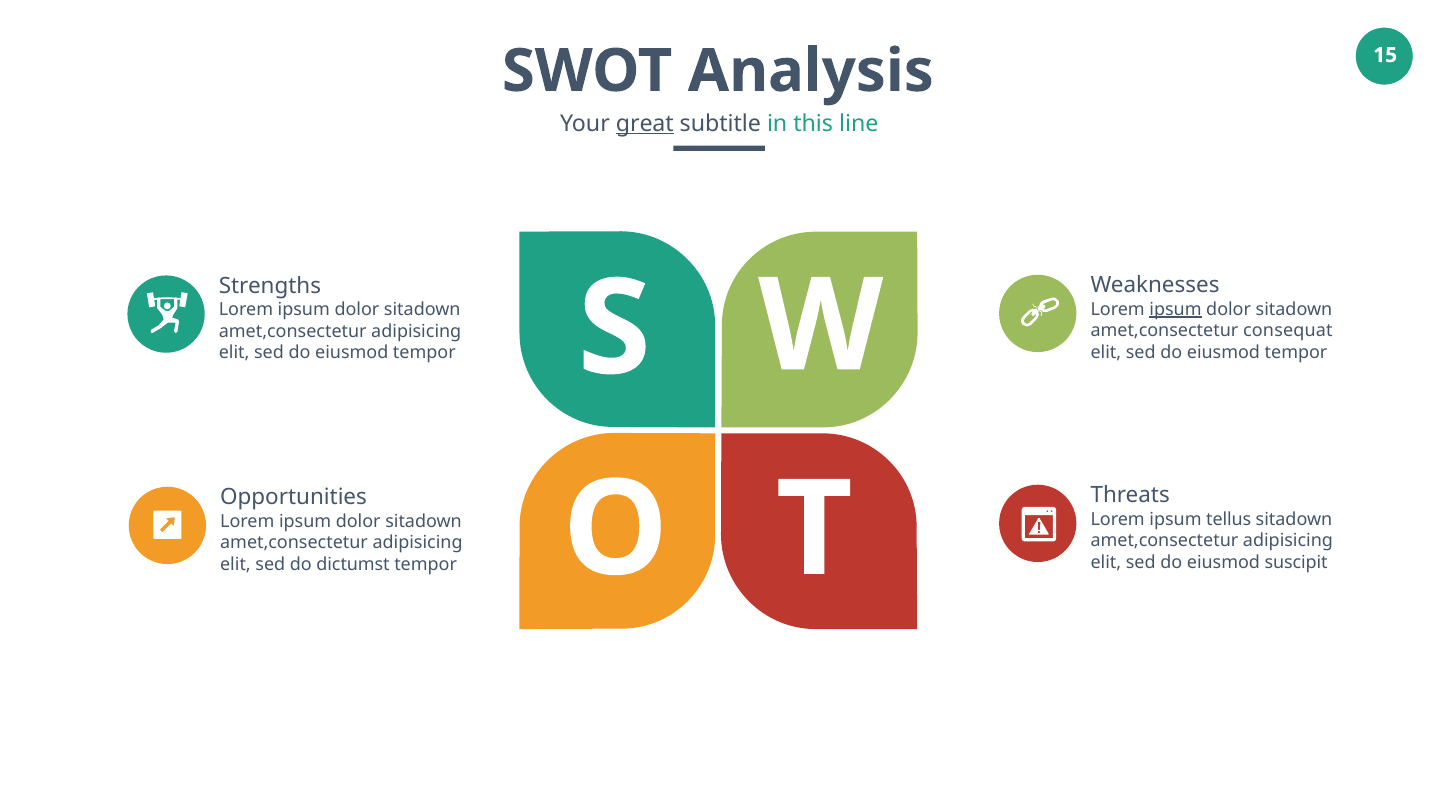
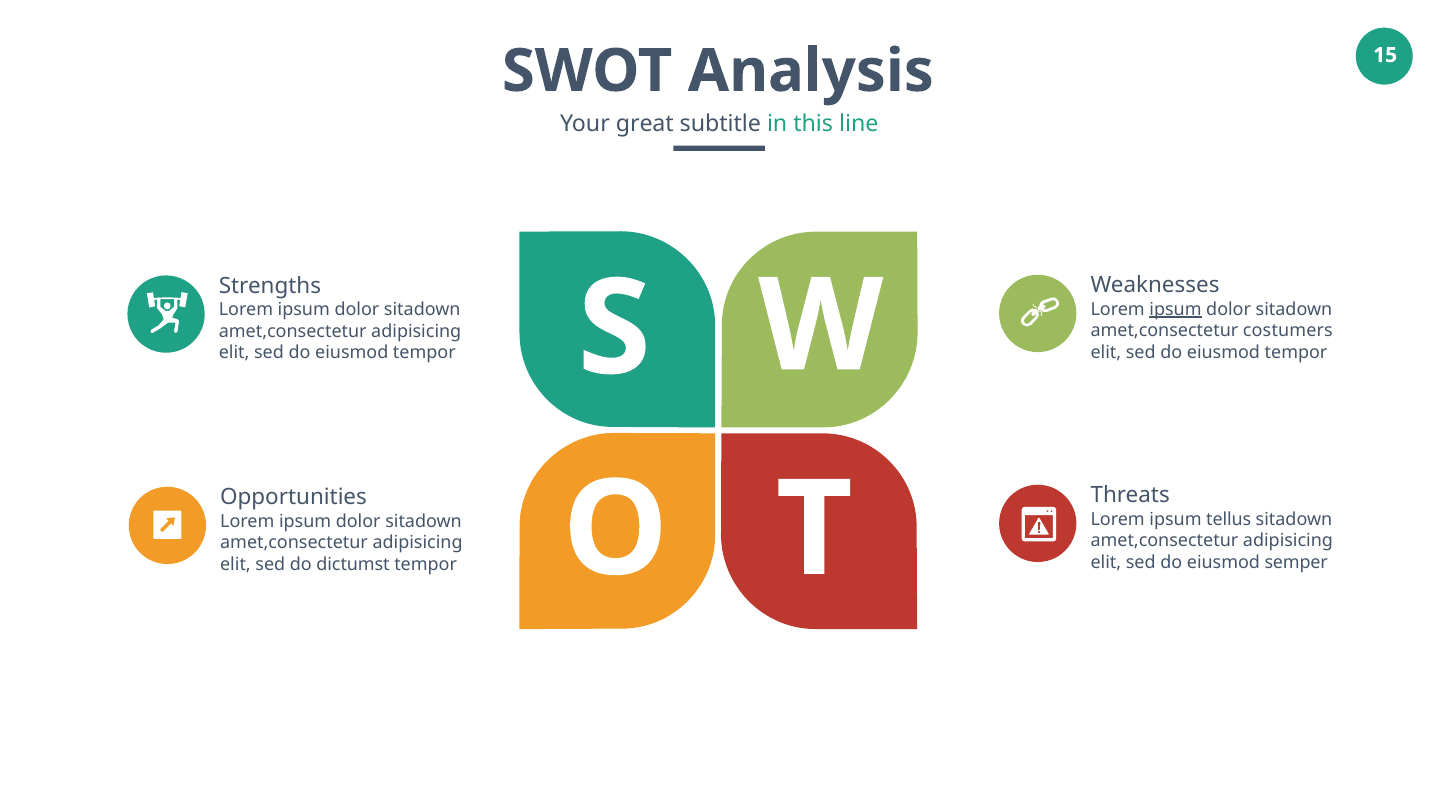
great underline: present -> none
consequat: consequat -> costumers
suscipit: suscipit -> semper
